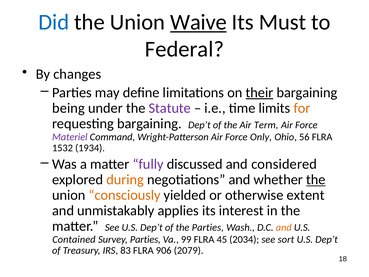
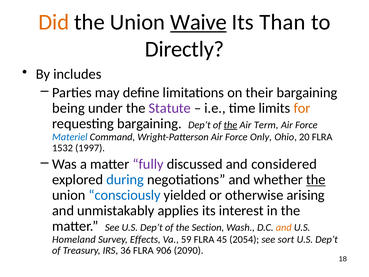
Did colour: blue -> orange
Must: Must -> Than
Federal: Federal -> Directly
changes: changes -> includes
their underline: present -> none
the at (230, 125) underline: none -> present
Materiel colour: purple -> blue
56: 56 -> 20
1934: 1934 -> 1997
during colour: orange -> blue
consciously colour: orange -> blue
extent: extent -> arising
the Parties: Parties -> Section
Contained: Contained -> Homeland
Survey Parties: Parties -> Effects
99: 99 -> 59
2034: 2034 -> 2054
83: 83 -> 36
2079: 2079 -> 2090
